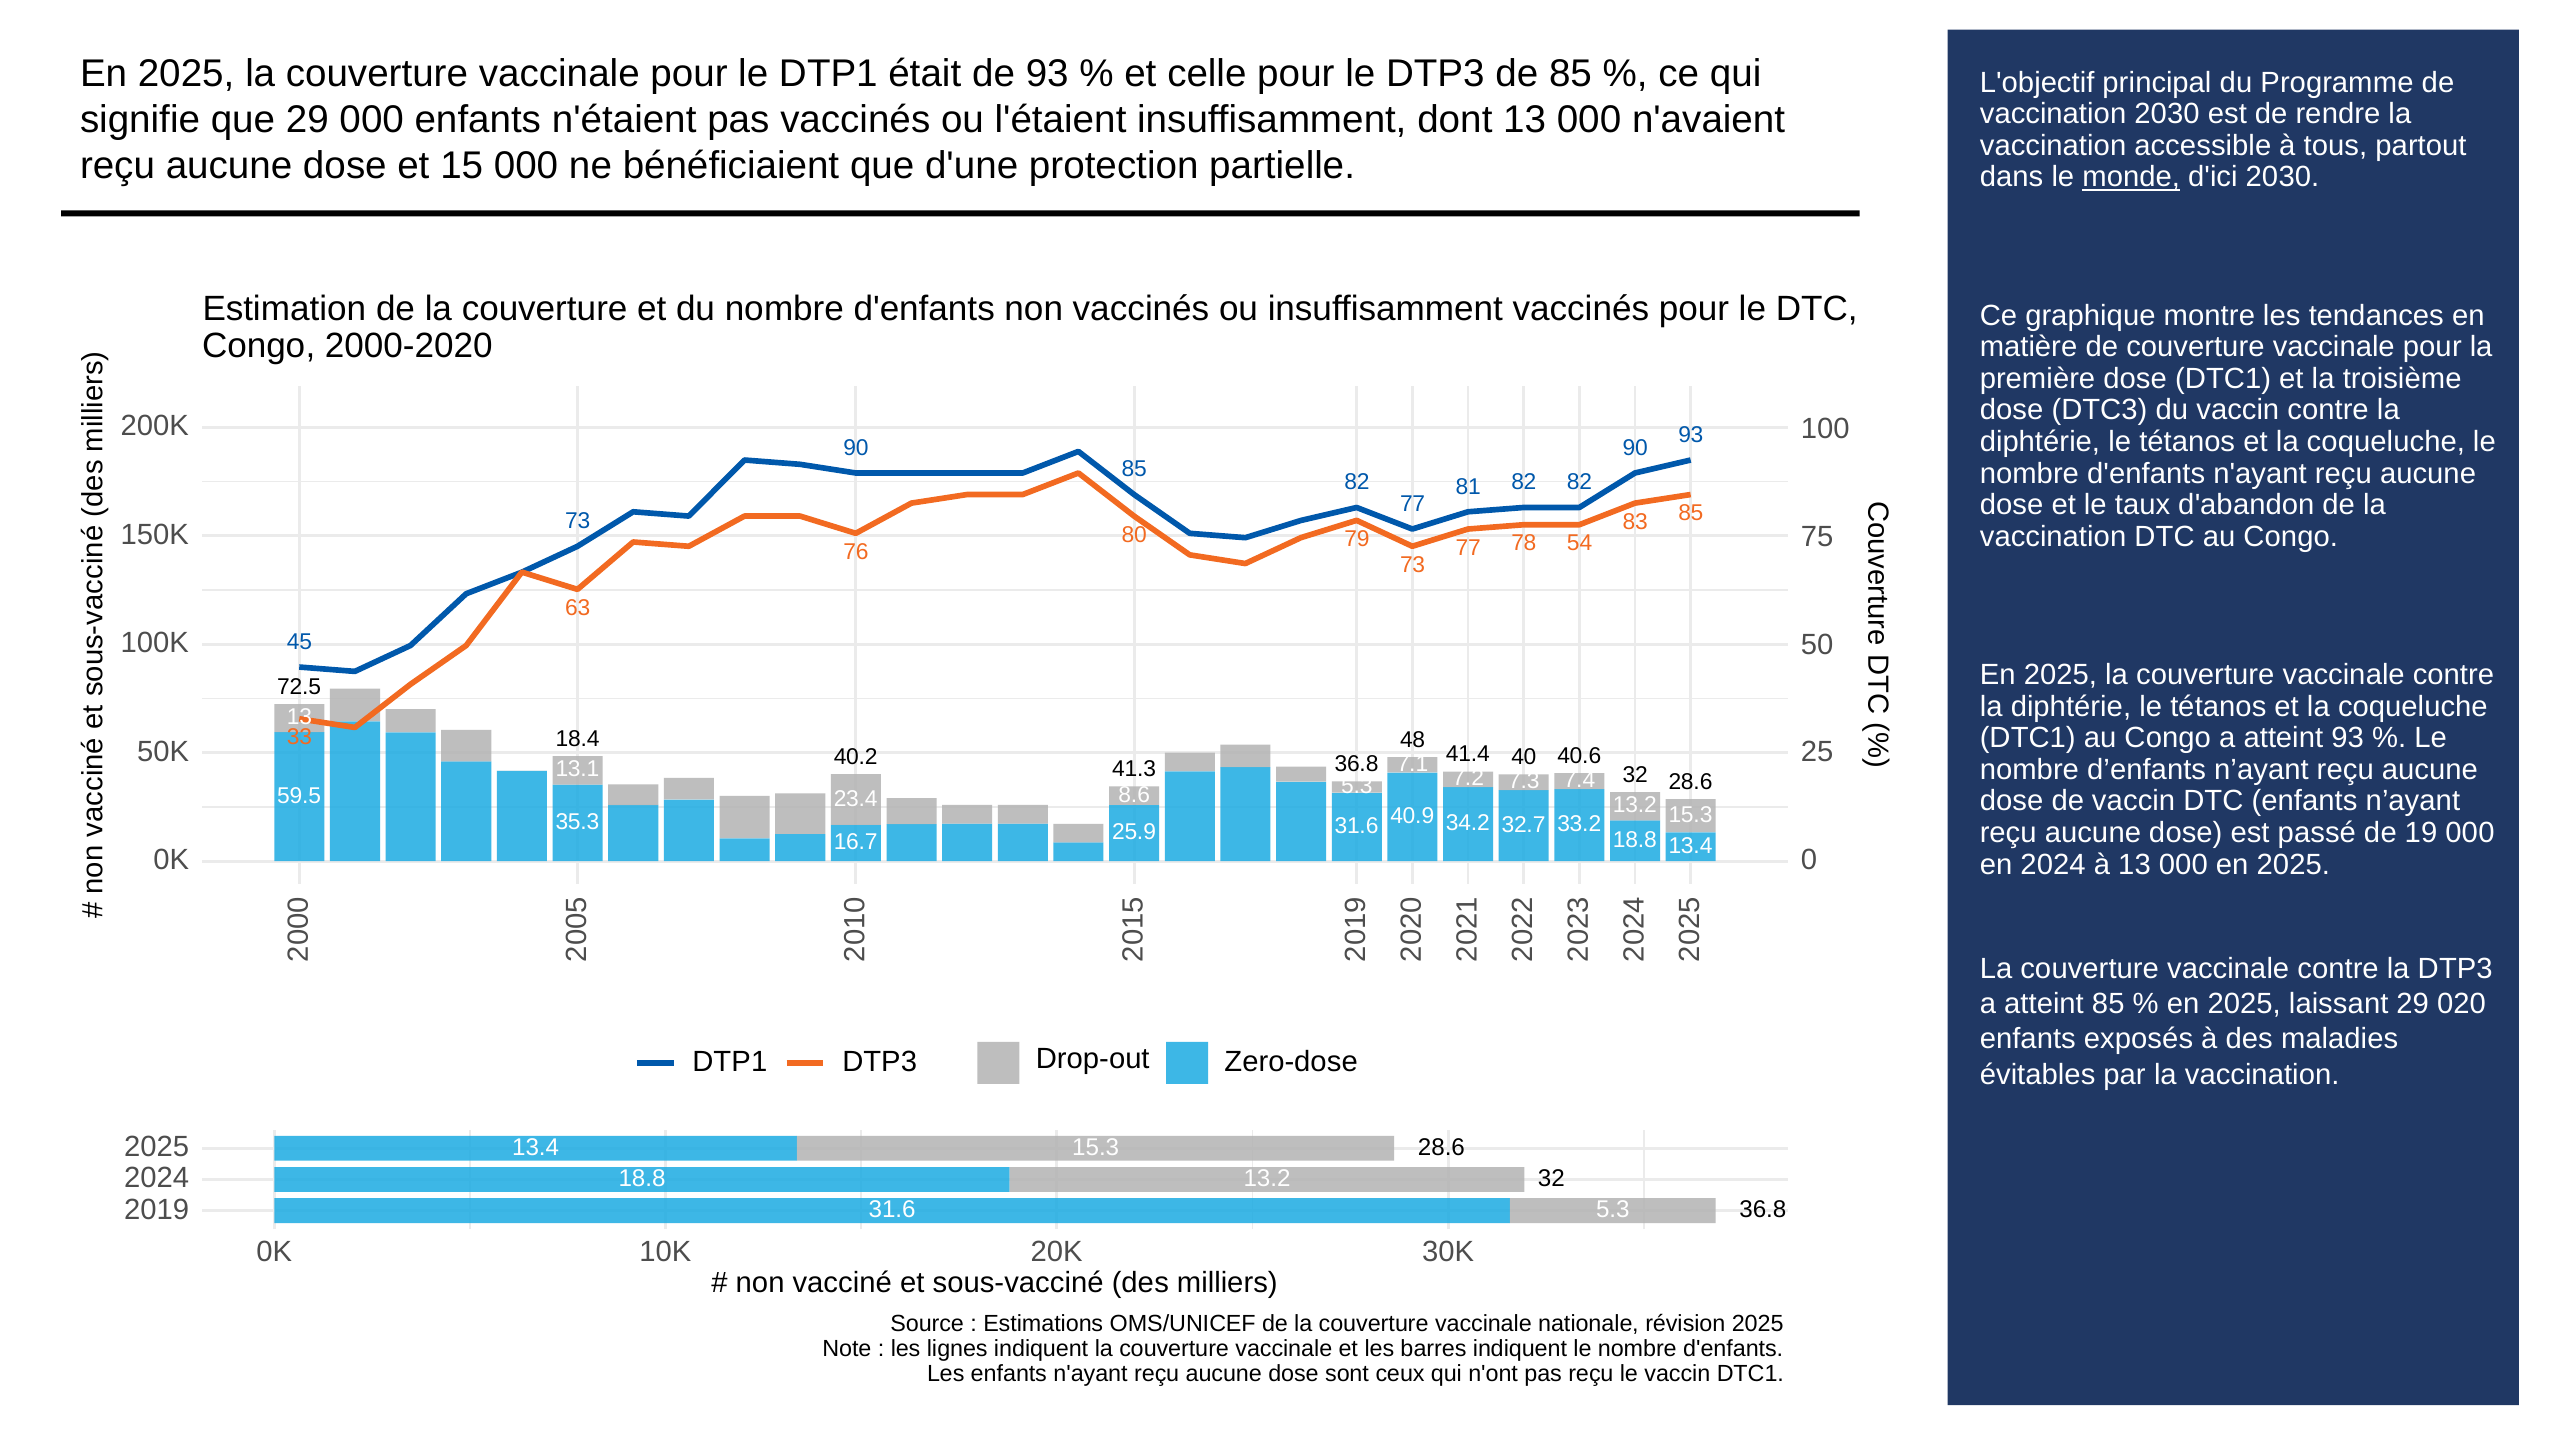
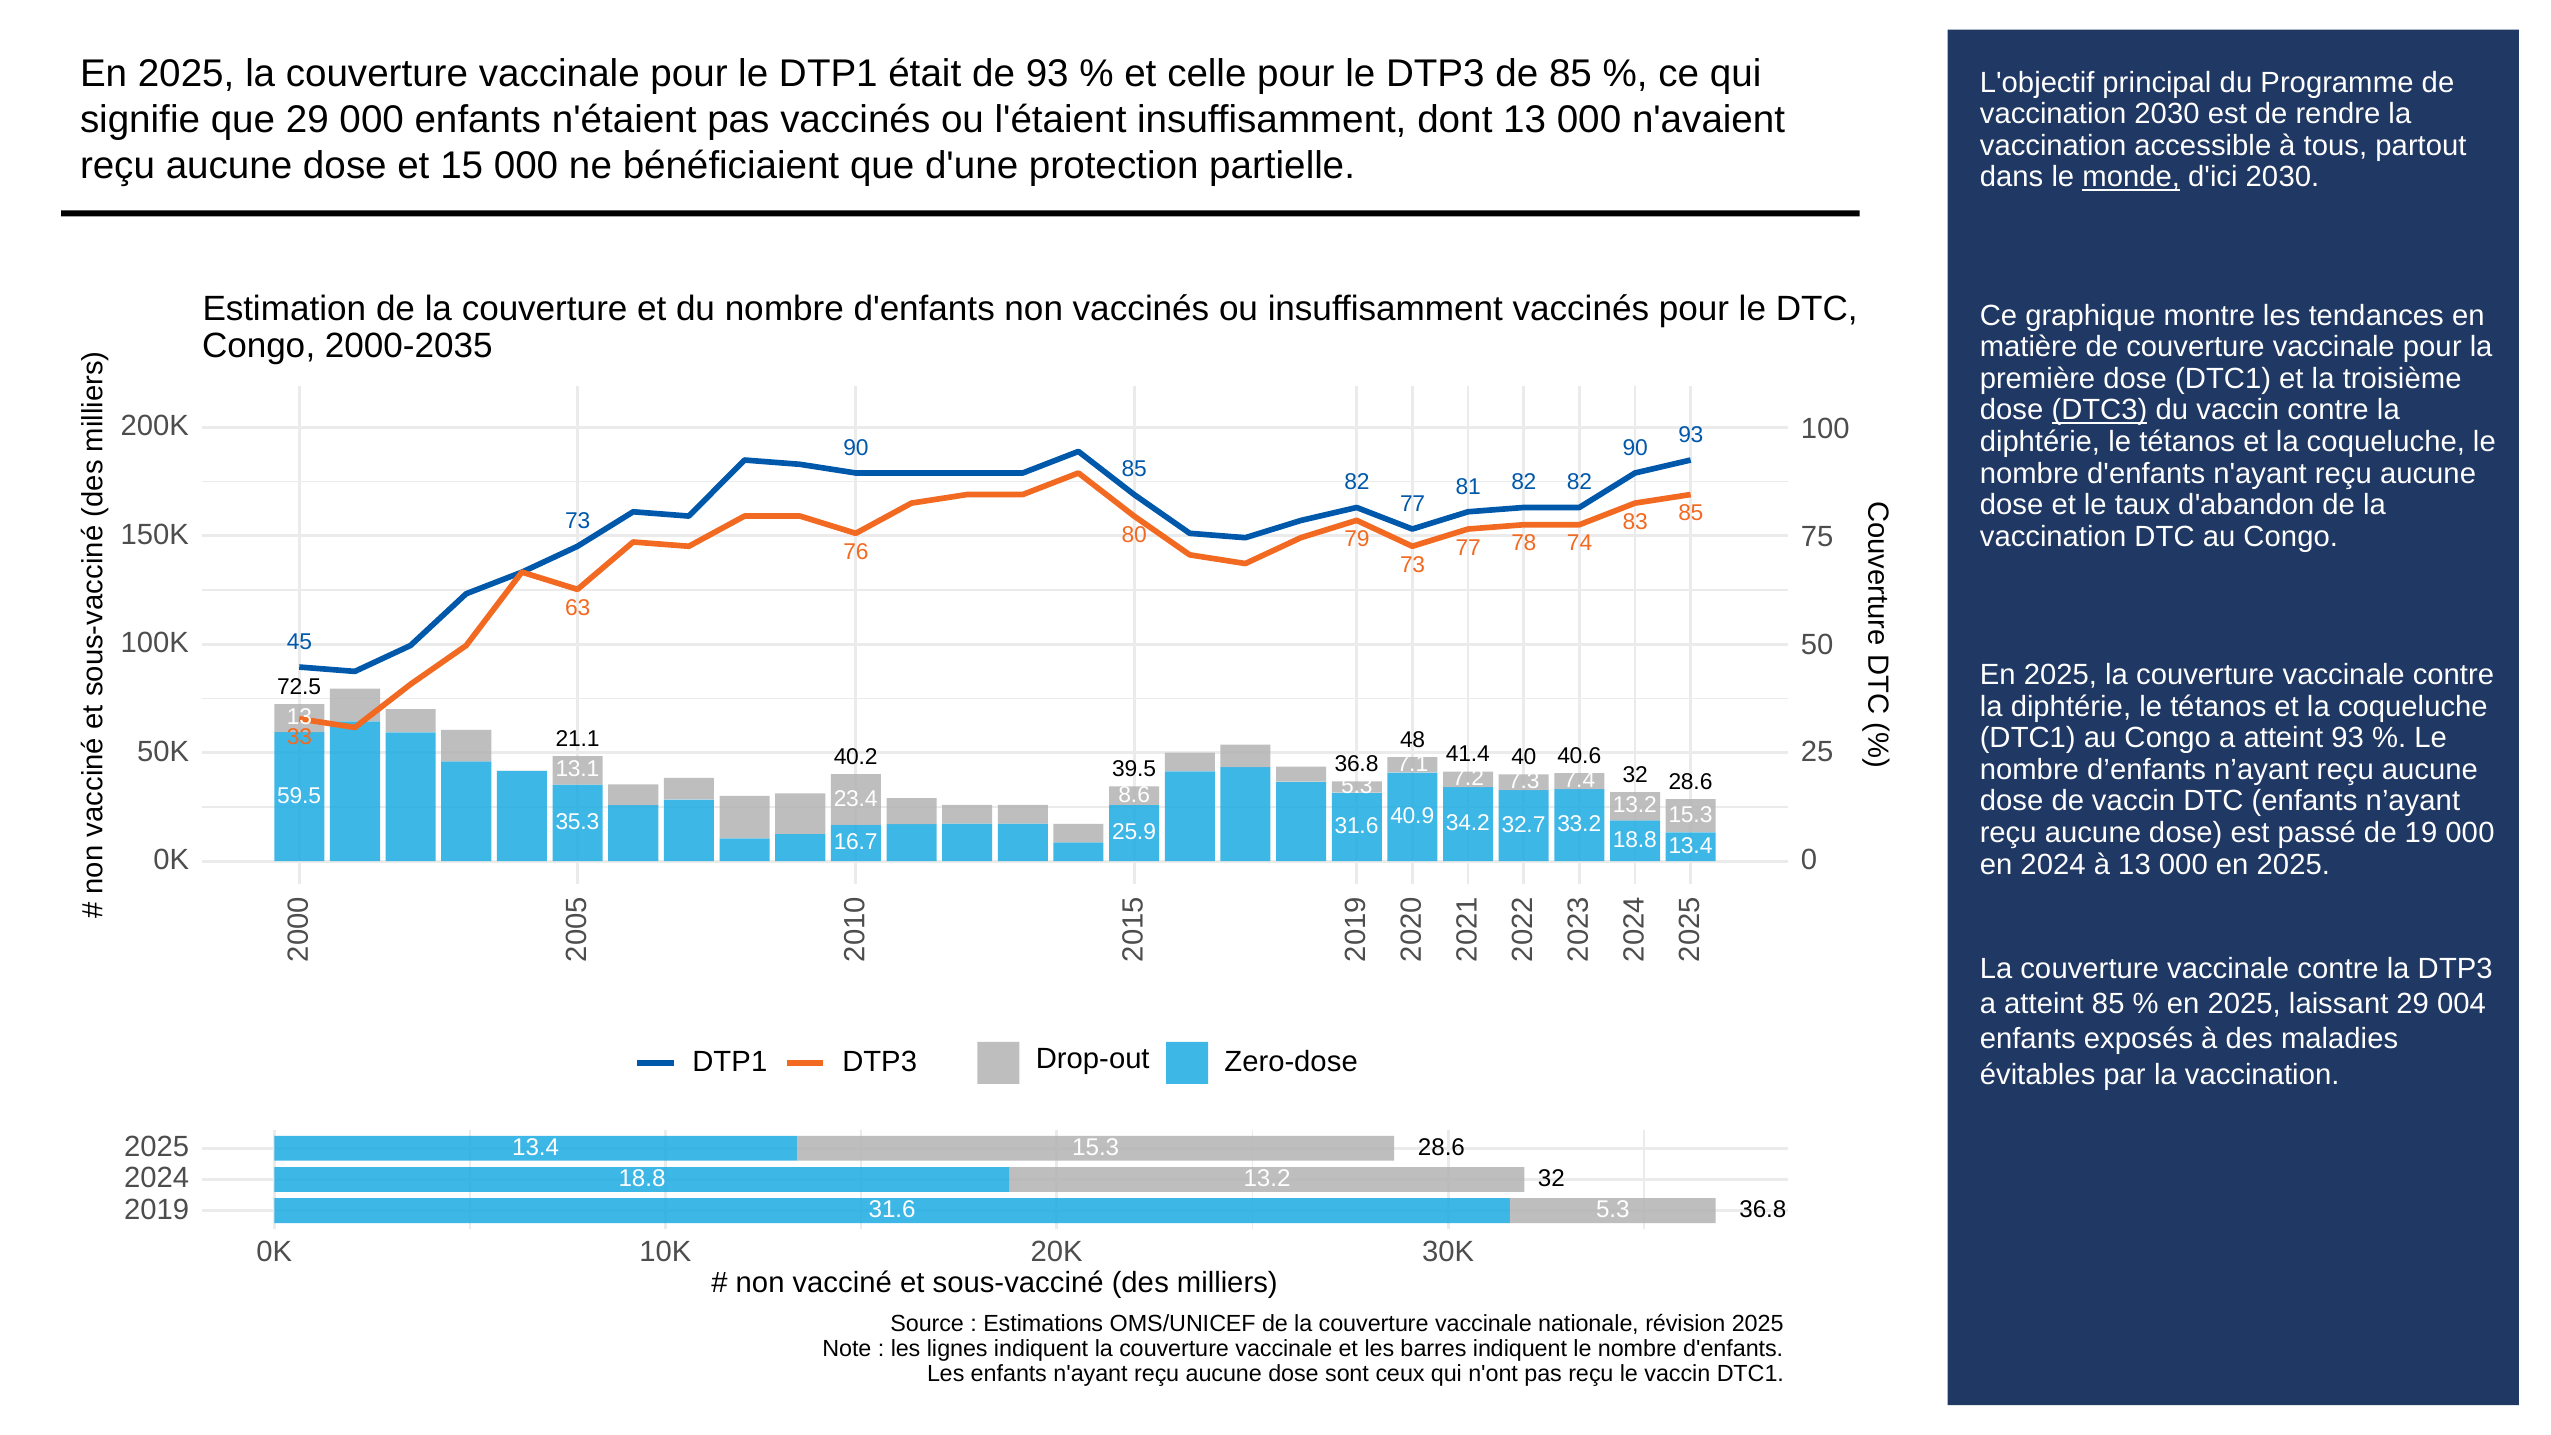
2000-2020: 2000-2020 -> 2000-2035
DTC3 underline: none -> present
54: 54 -> 74
18.4: 18.4 -> 21.1
41.3: 41.3 -> 39.5
020: 020 -> 004
